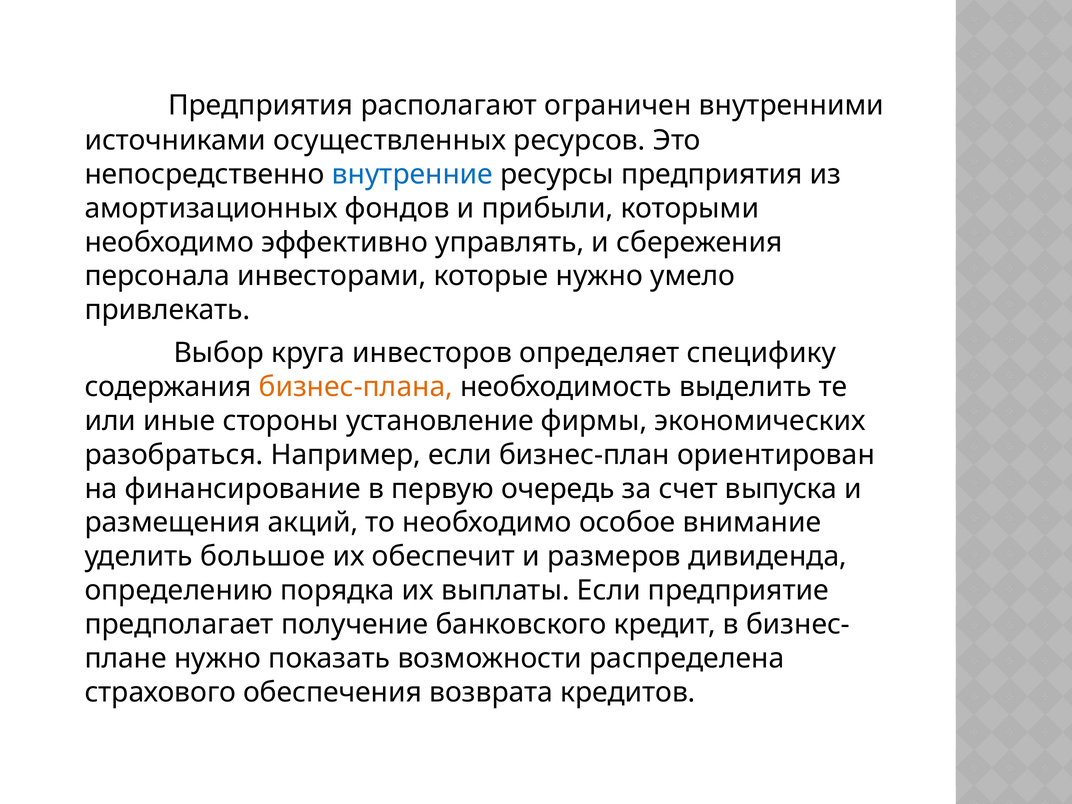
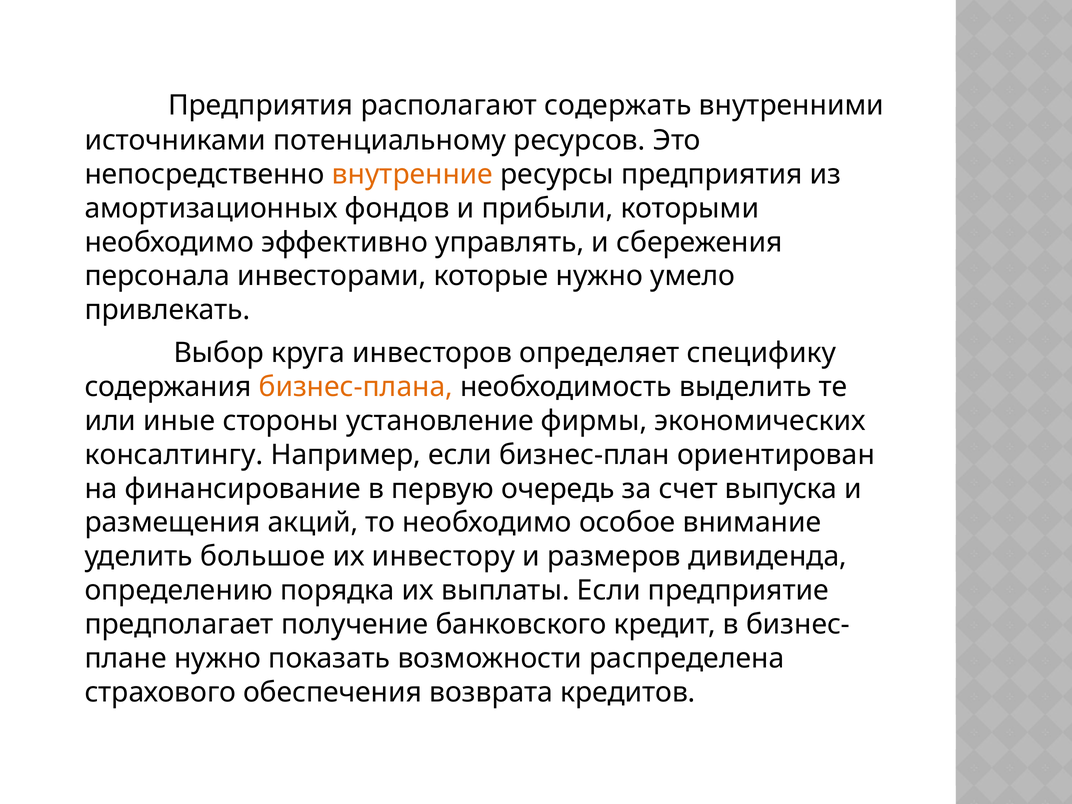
ограничен: ограничен -> содержать
осуществленных: осуществленных -> потенциальному
внутренние colour: blue -> orange
разобраться: разобраться -> консалтингу
обеспечит: обеспечит -> инвестору
